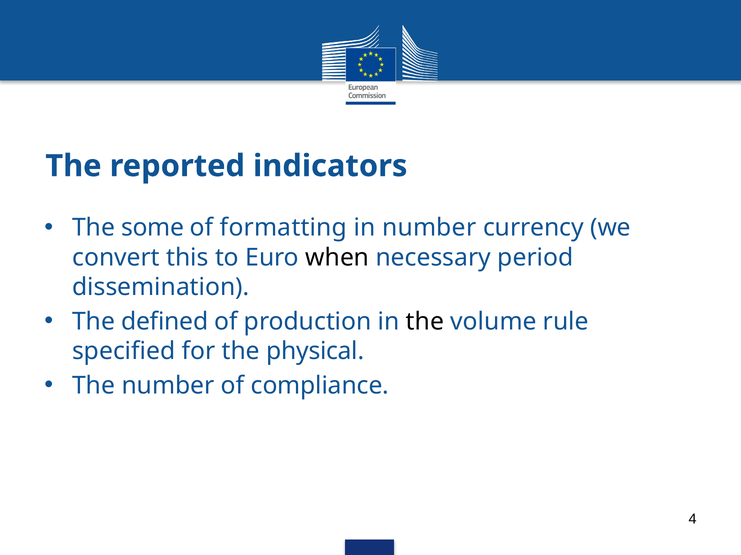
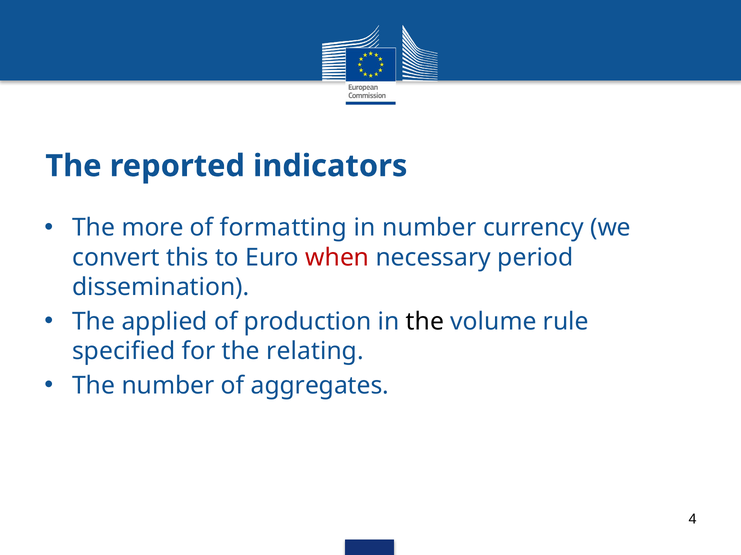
some: some -> more
when colour: black -> red
defined: defined -> applied
physical: physical -> relating
compliance: compliance -> aggregates
